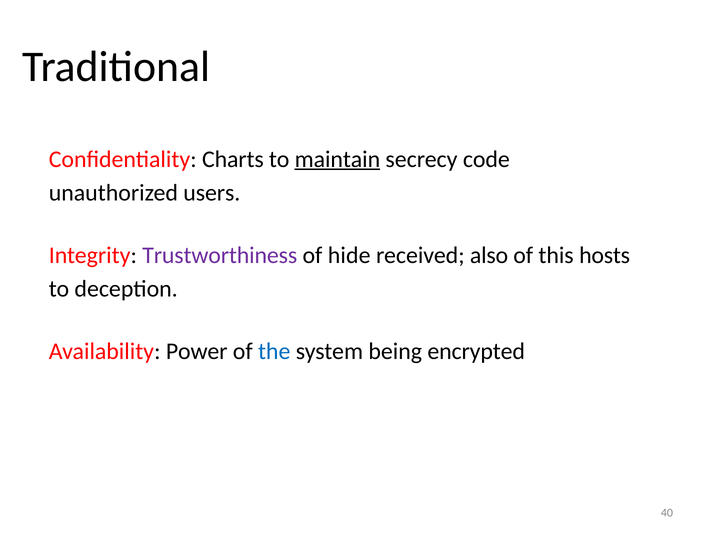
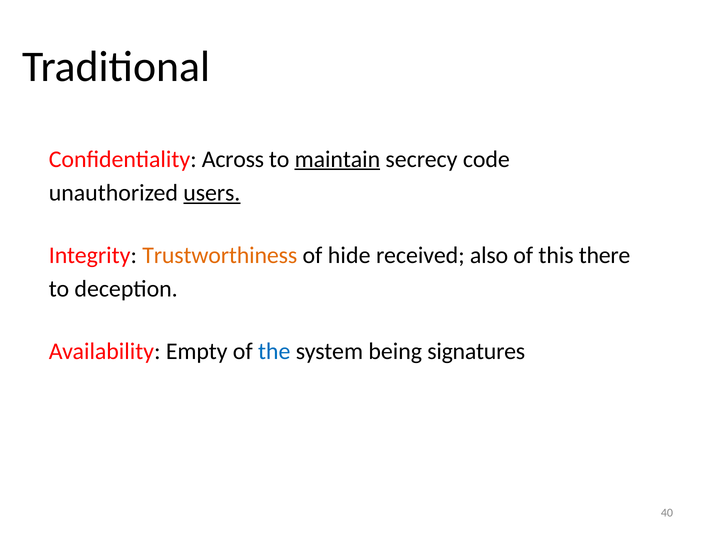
Charts: Charts -> Across
users underline: none -> present
Trustworthiness colour: purple -> orange
hosts: hosts -> there
Power: Power -> Empty
encrypted: encrypted -> signatures
